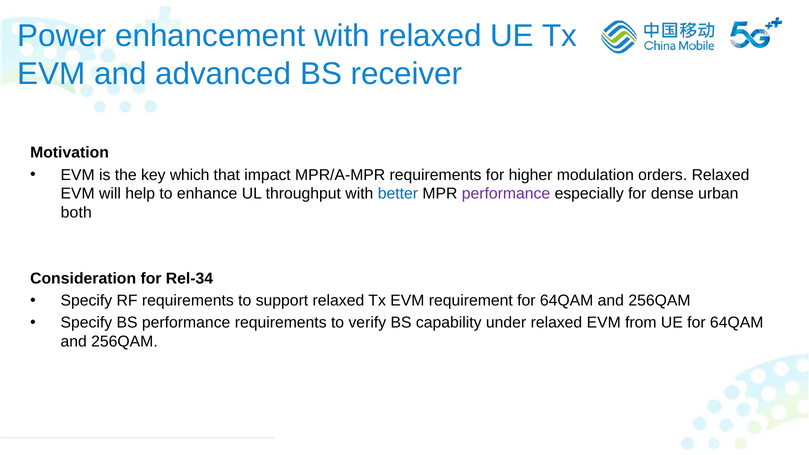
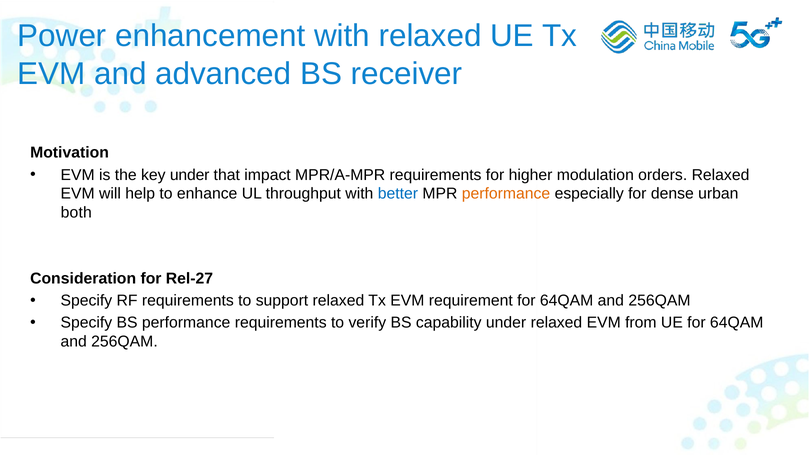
key which: which -> under
performance at (506, 194) colour: purple -> orange
Rel-34: Rel-34 -> Rel-27
